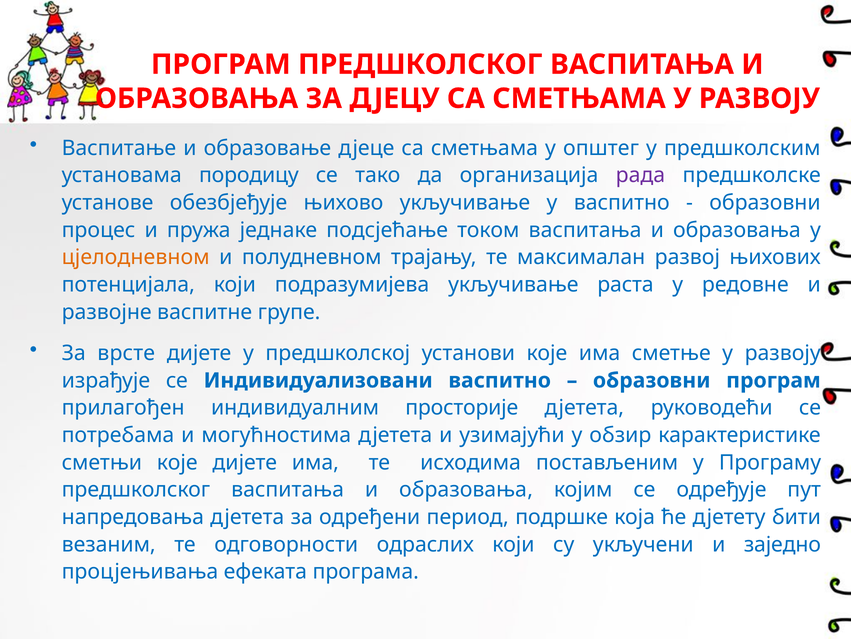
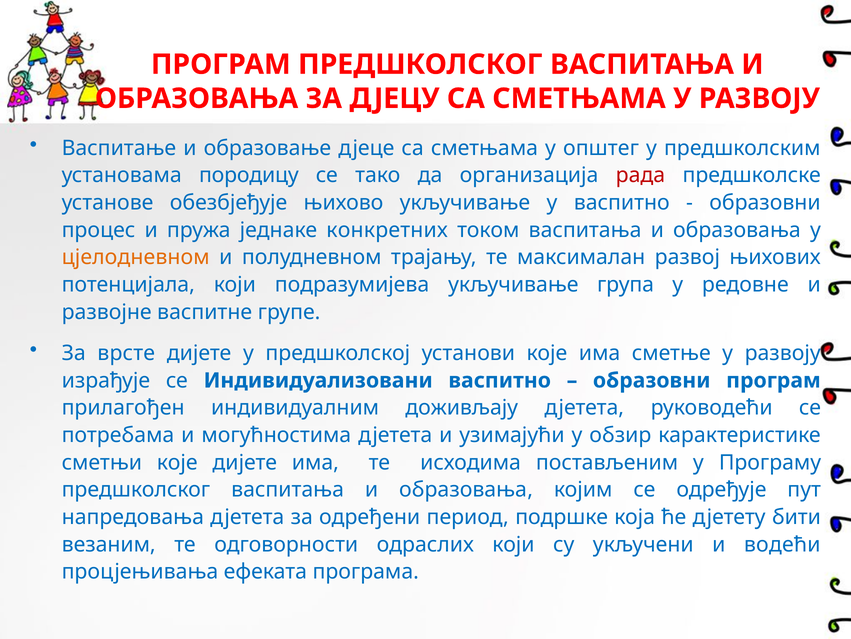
рада colour: purple -> red
подсјећање: подсјећање -> конкретних
раста: раста -> група
просторије: просторије -> доживљају
заједно: заједно -> водећи
